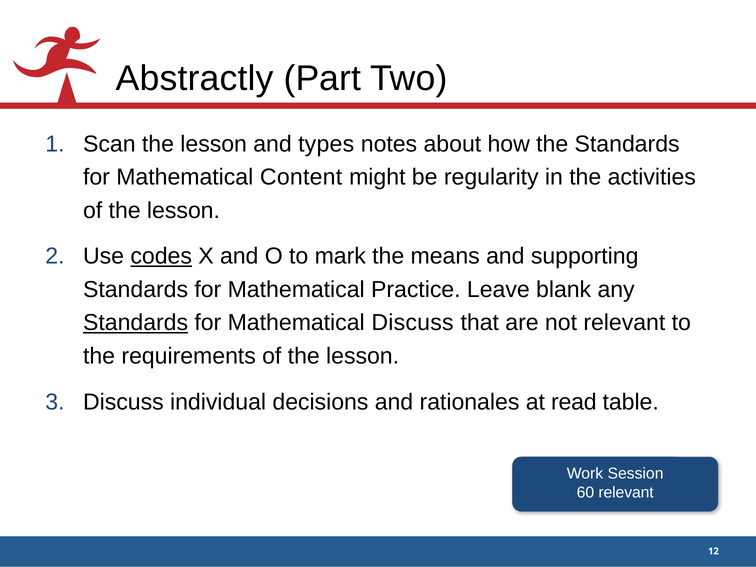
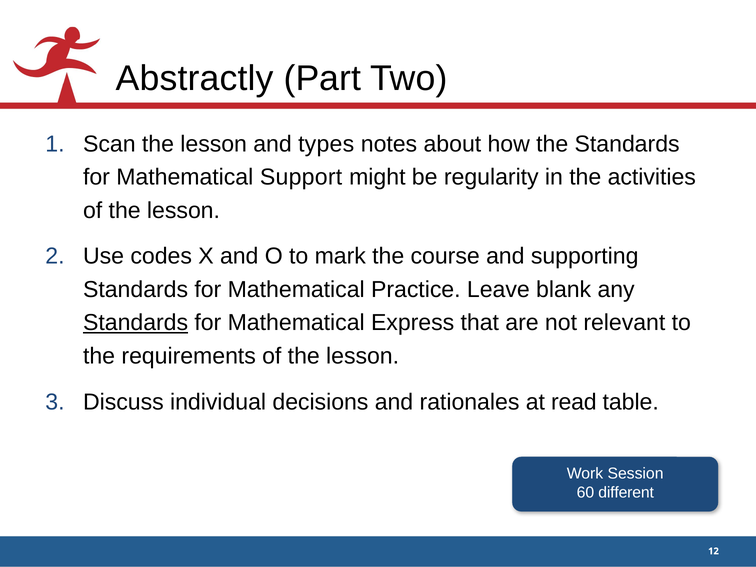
Content: Content -> Support
codes underline: present -> none
means: means -> course
Mathematical Discuss: Discuss -> Express
60 relevant: relevant -> different
